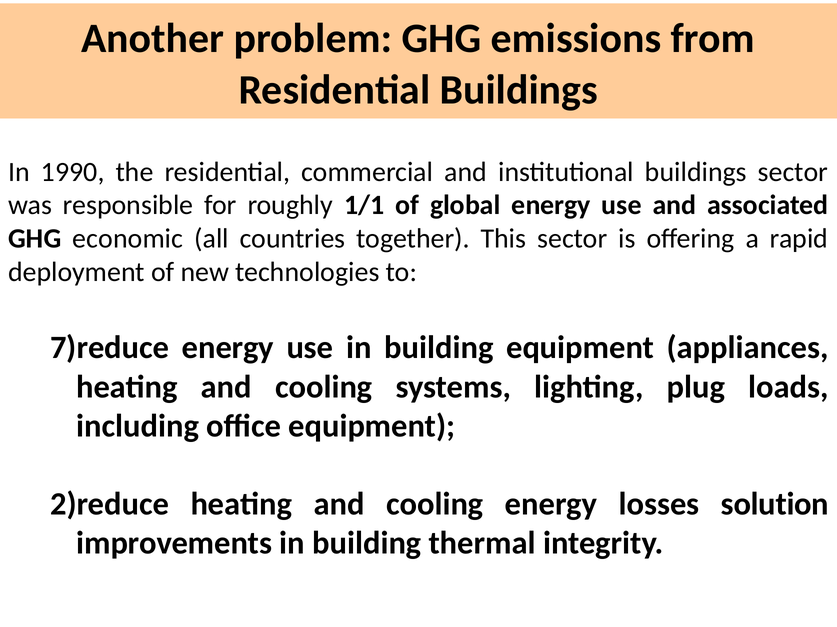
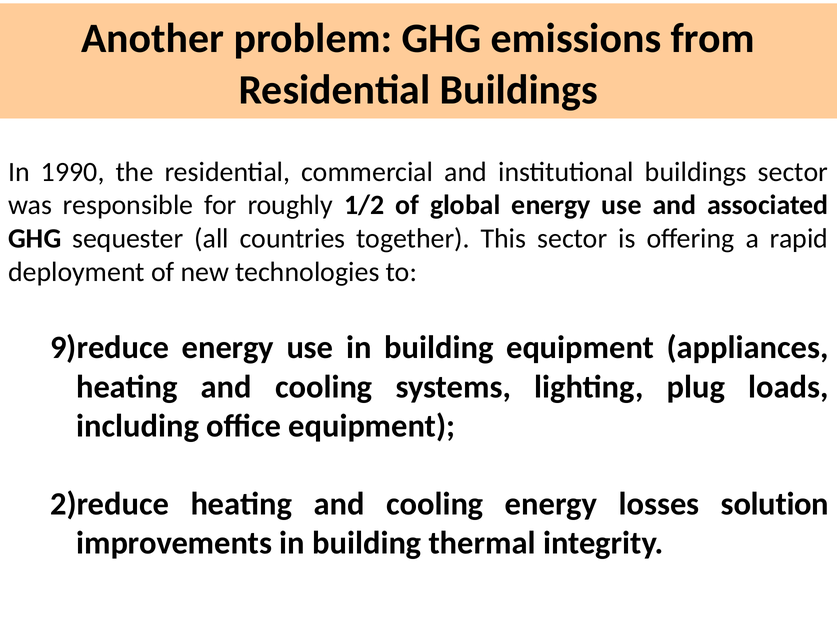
1/1: 1/1 -> 1/2
economic: economic -> sequester
7)reduce: 7)reduce -> 9)reduce
